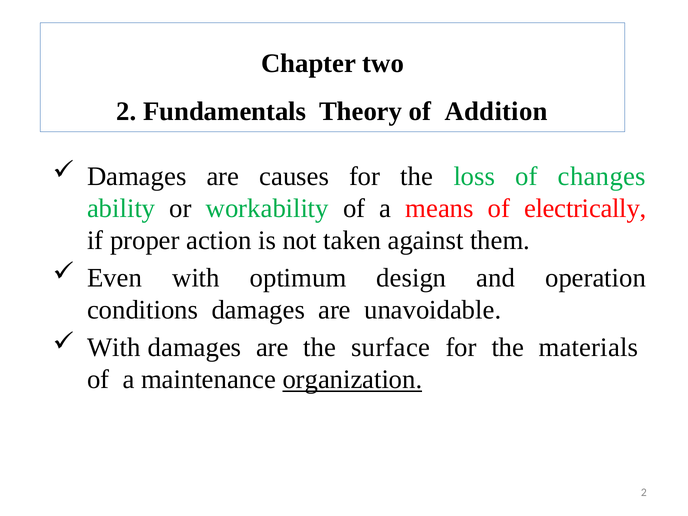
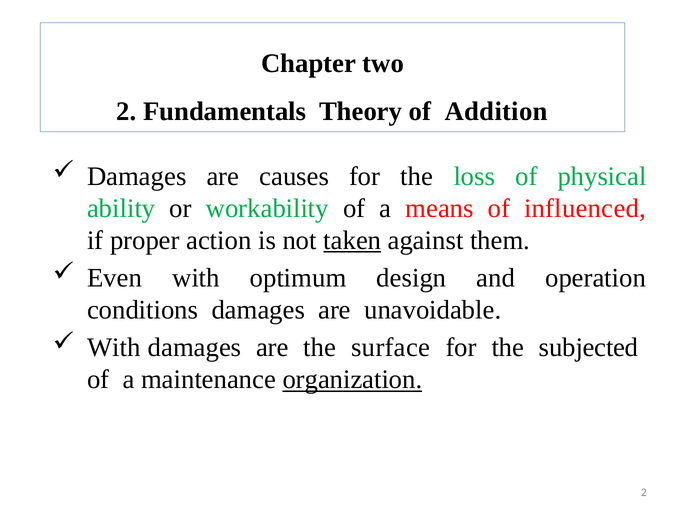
changes: changes -> physical
electrically: electrically -> influenced
taken underline: none -> present
materials: materials -> subjected
